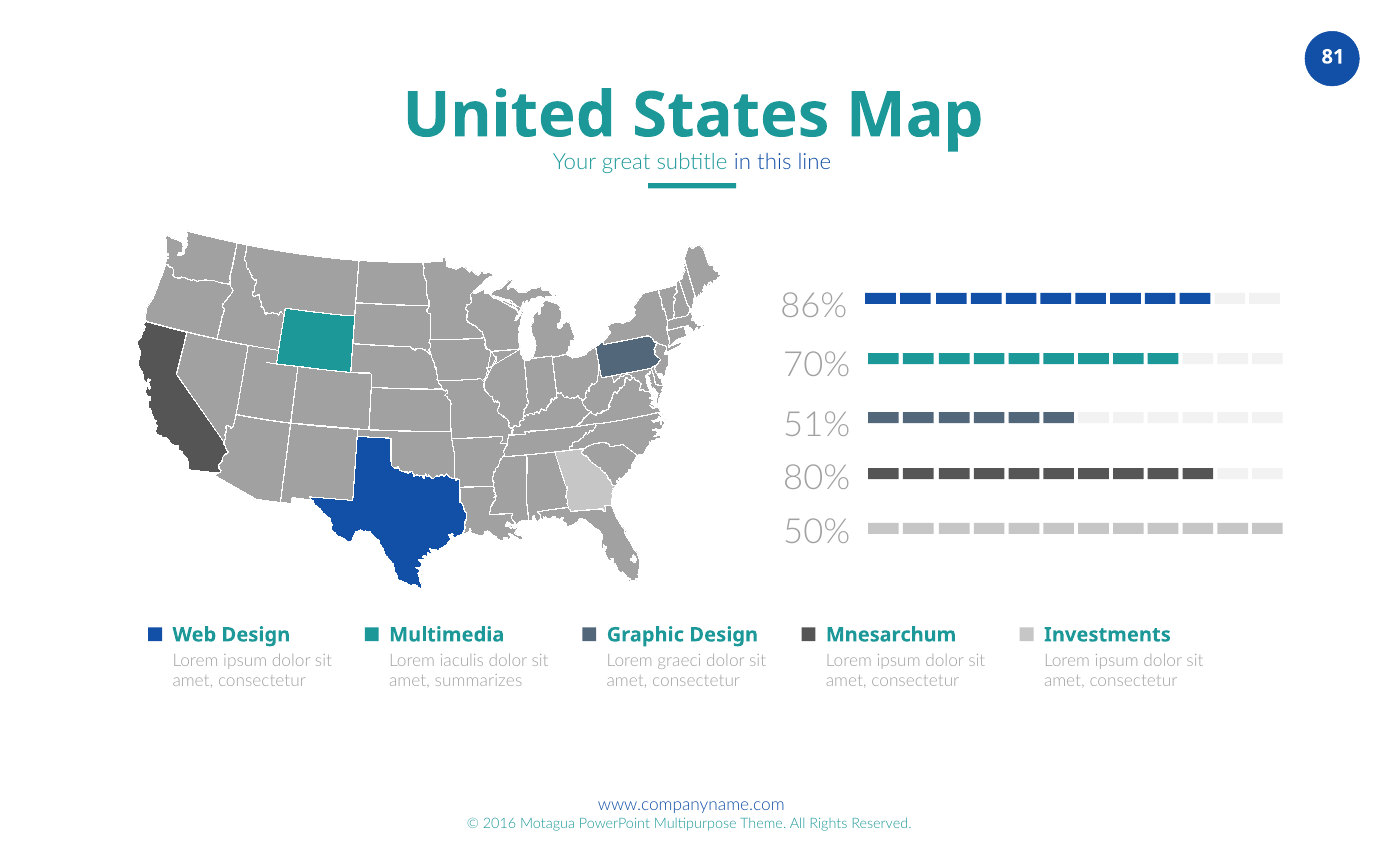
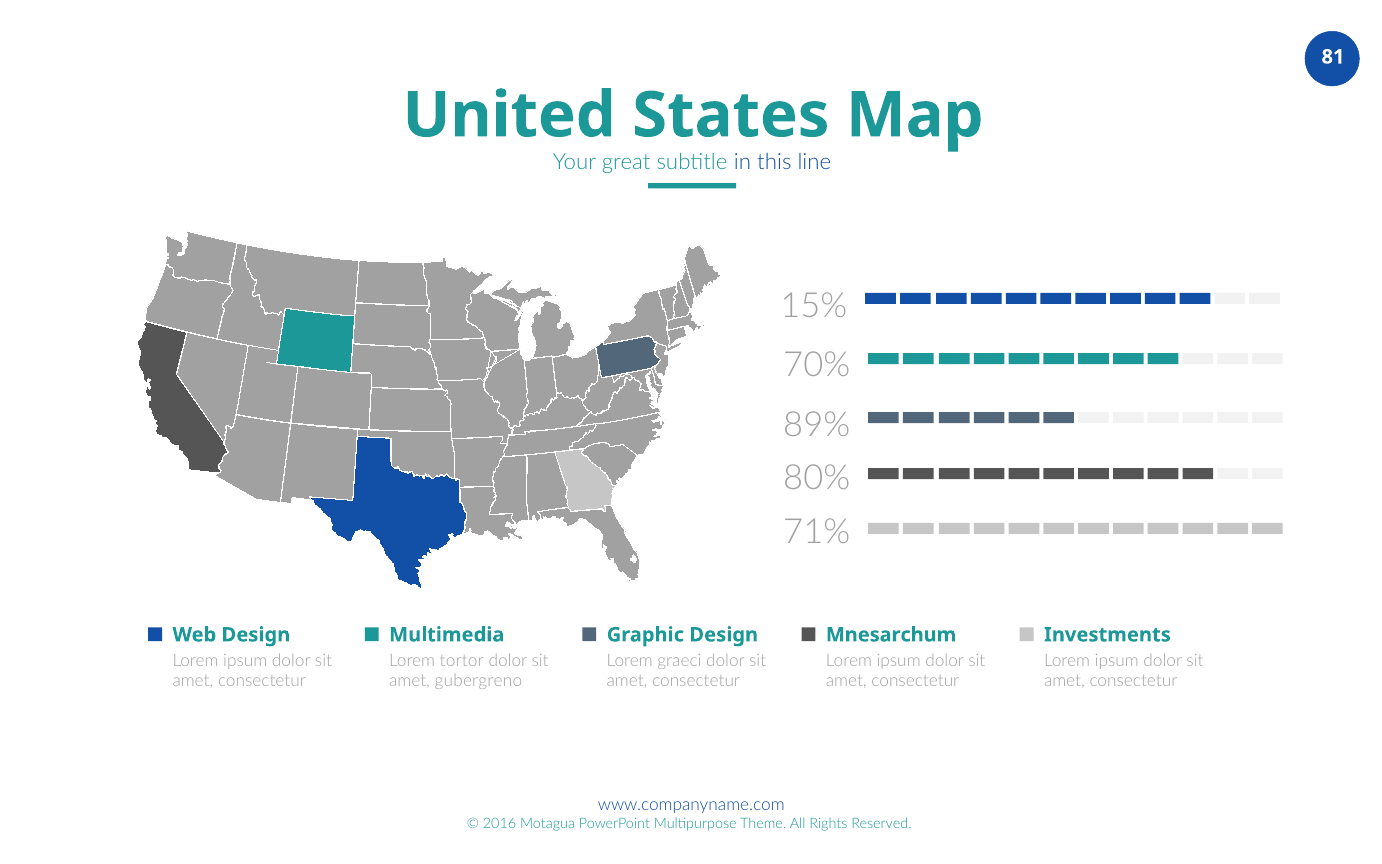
86%: 86% -> 15%
51%: 51% -> 89%
50%: 50% -> 71%
iaculis: iaculis -> tortor
summarizes: summarizes -> gubergreno
